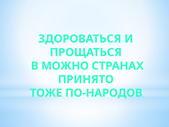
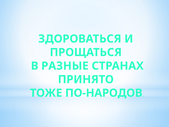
МОЖНО: МОЖНО -> РАЗНЫЕ
